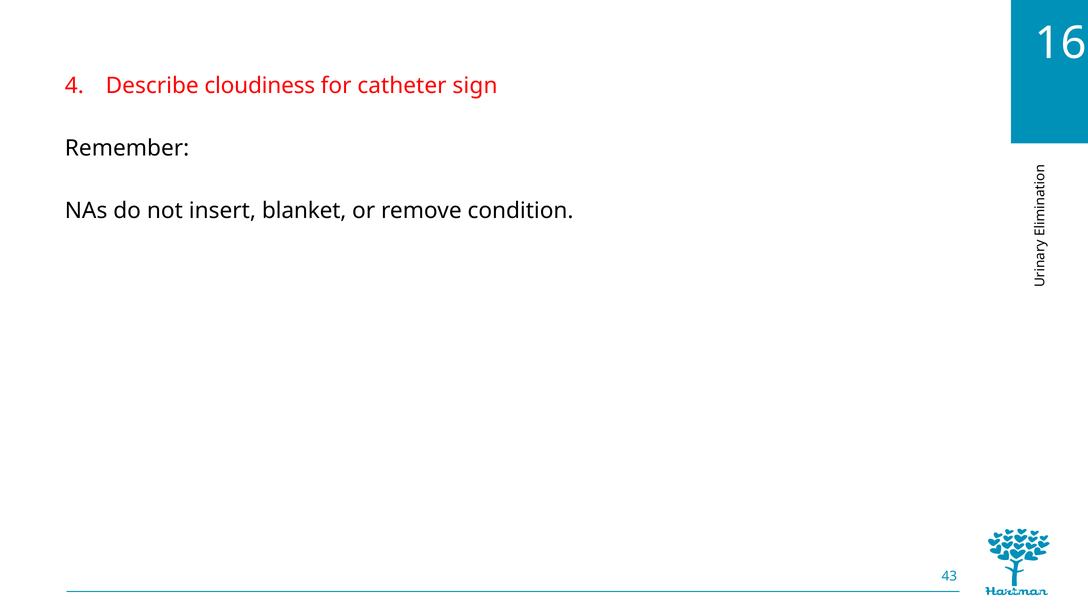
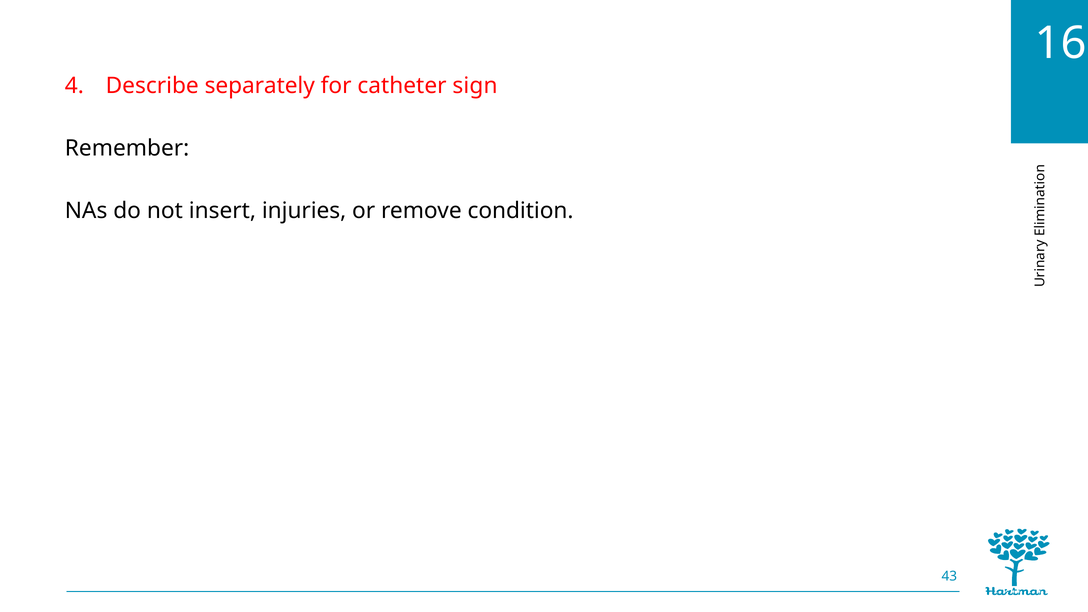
cloudiness: cloudiness -> separately
blanket: blanket -> injuries
